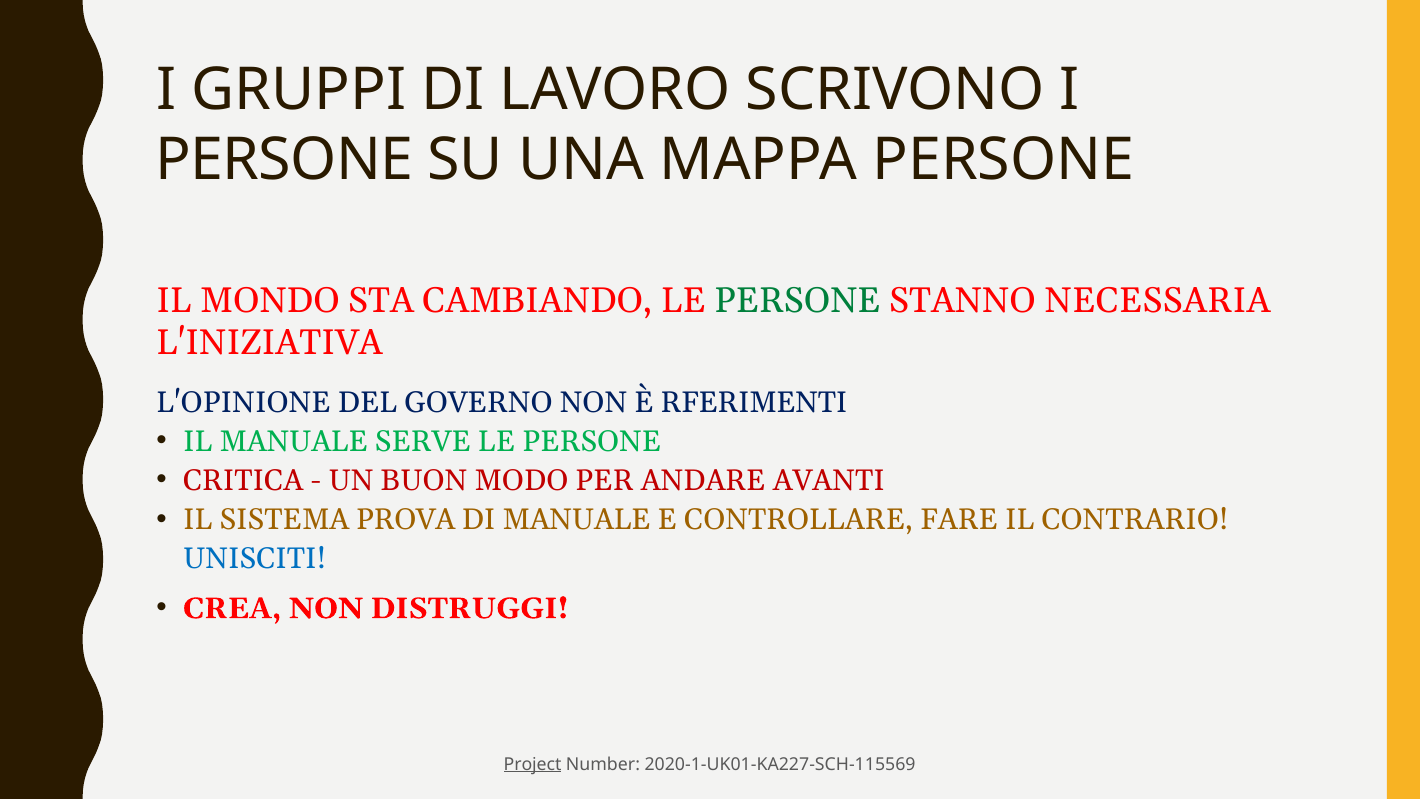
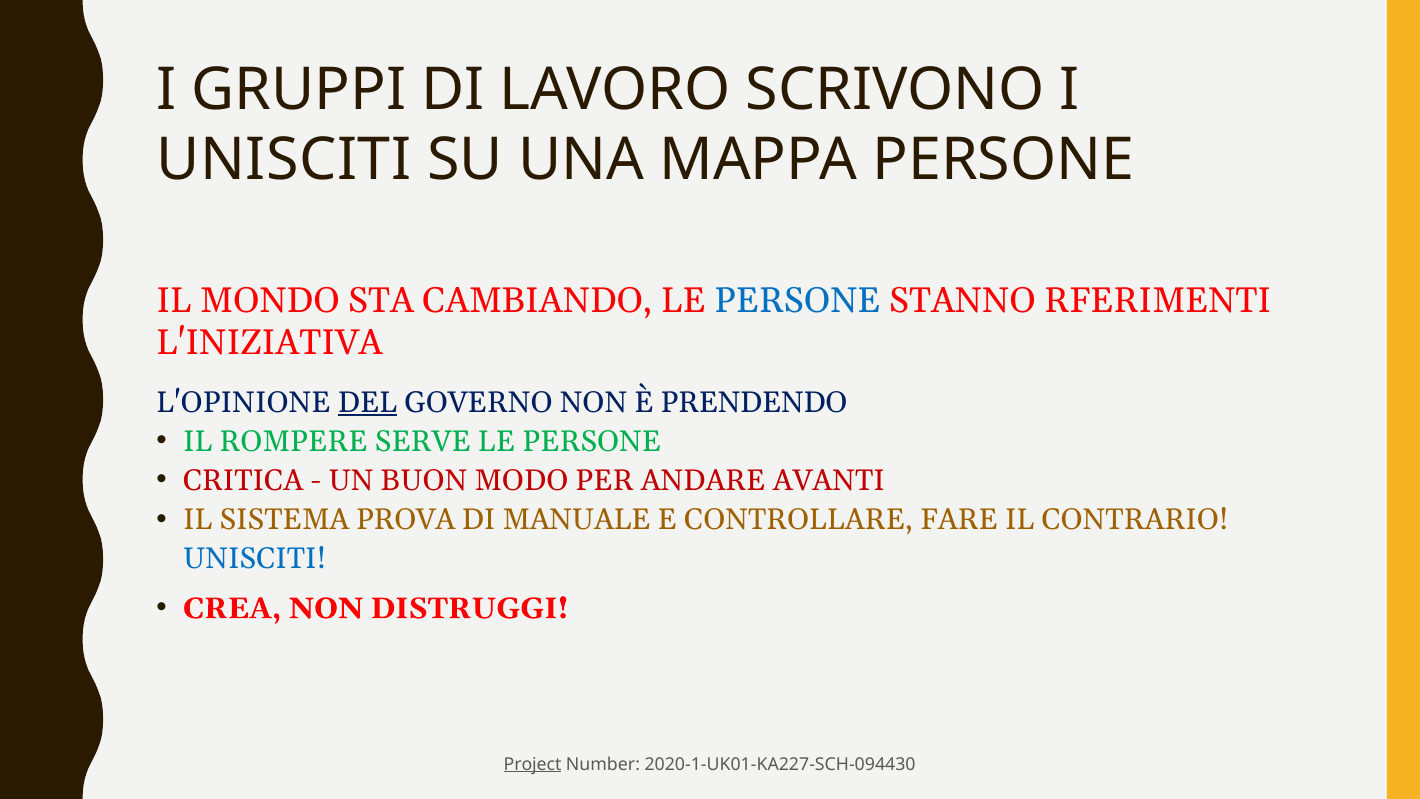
PERSONE at (285, 160): PERSONE -> UNISCITI
PERSONE at (797, 300) colour: green -> blue
NECESSARIA: NECESSARIA -> RFERIMENTI
DEL underline: none -> present
RFERIMENTI: RFERIMENTI -> PRENDENDO
IL MANUALE: MANUALE -> ROMPERE
2020-1-UK01-KA227-SCH-115569: 2020-1-UK01-KA227-SCH-115569 -> 2020-1-UK01-KA227-SCH-094430
